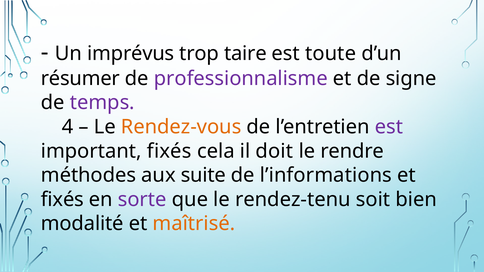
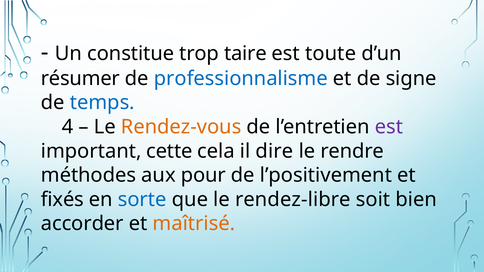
imprévus: imprévus -> constitue
professionnalisme colour: purple -> blue
temps colour: purple -> blue
important fixés: fixés -> cette
doit: doit -> dire
suite: suite -> pour
l’informations: l’informations -> l’positivement
sorte colour: purple -> blue
rendez-tenu: rendez-tenu -> rendez-libre
modalité: modalité -> accorder
